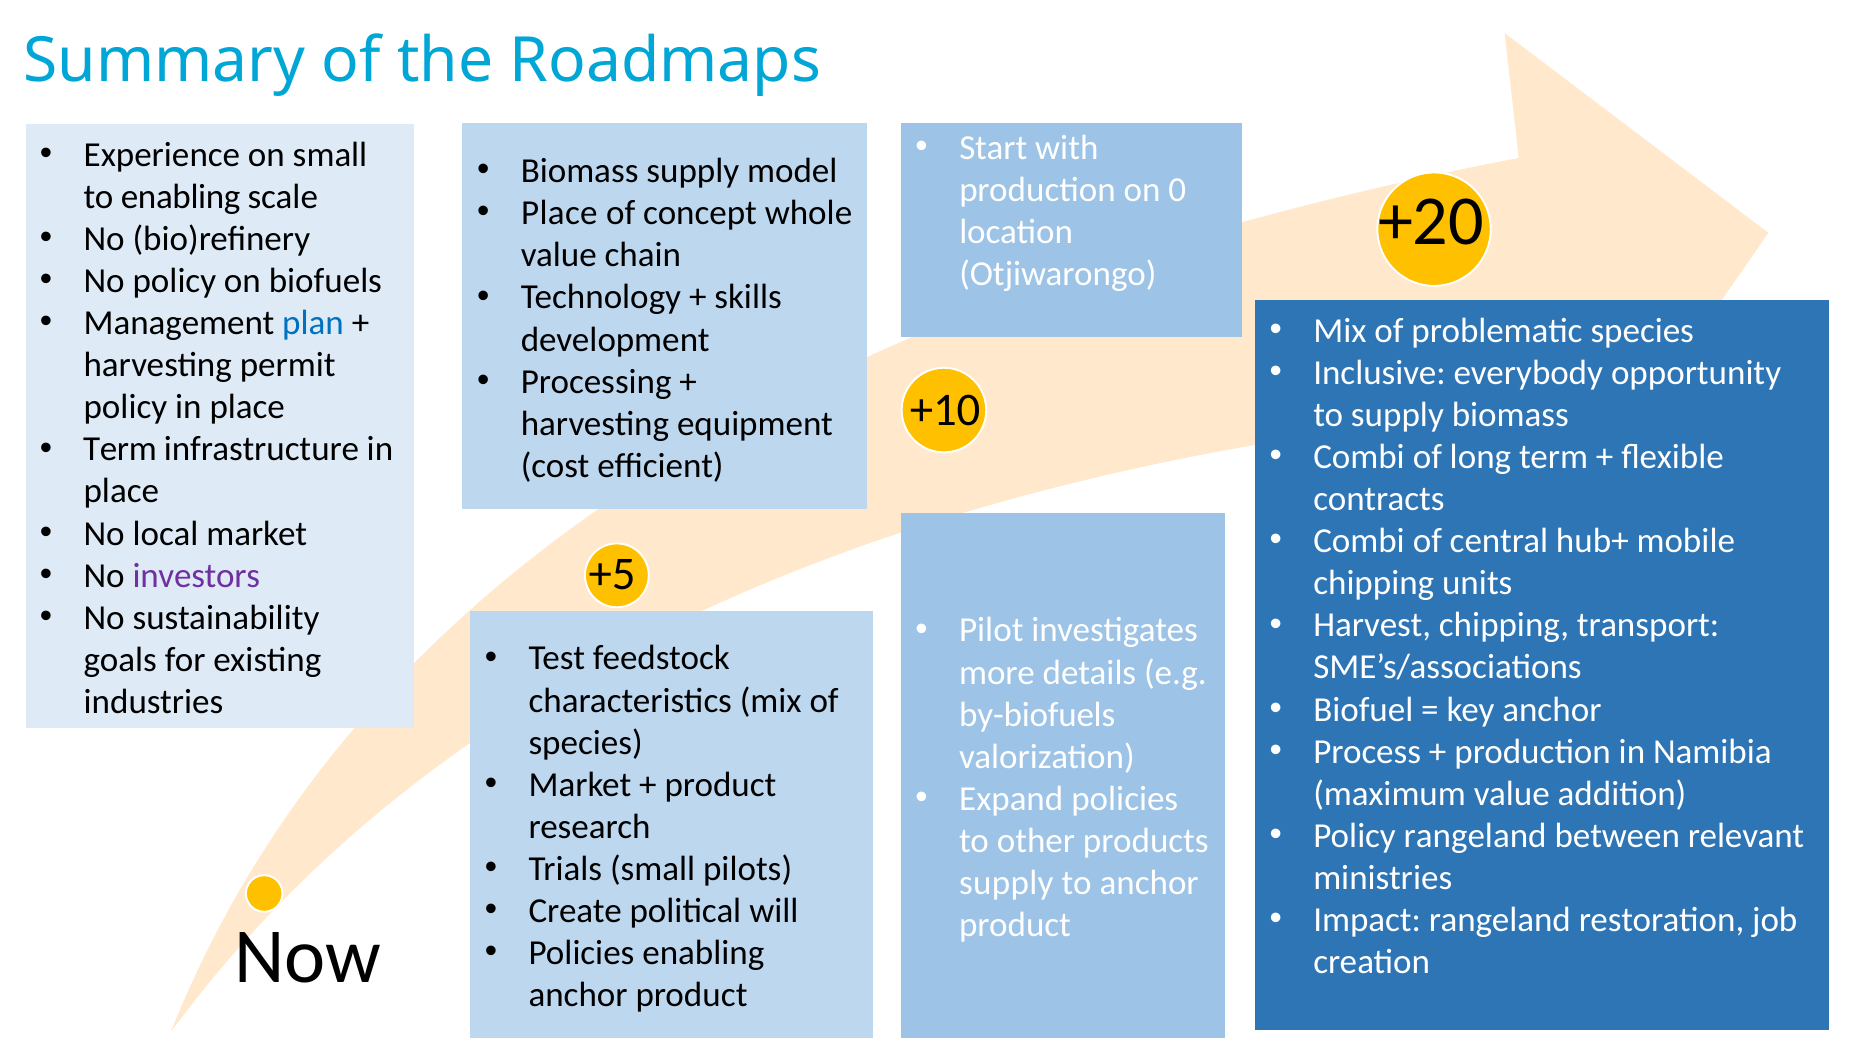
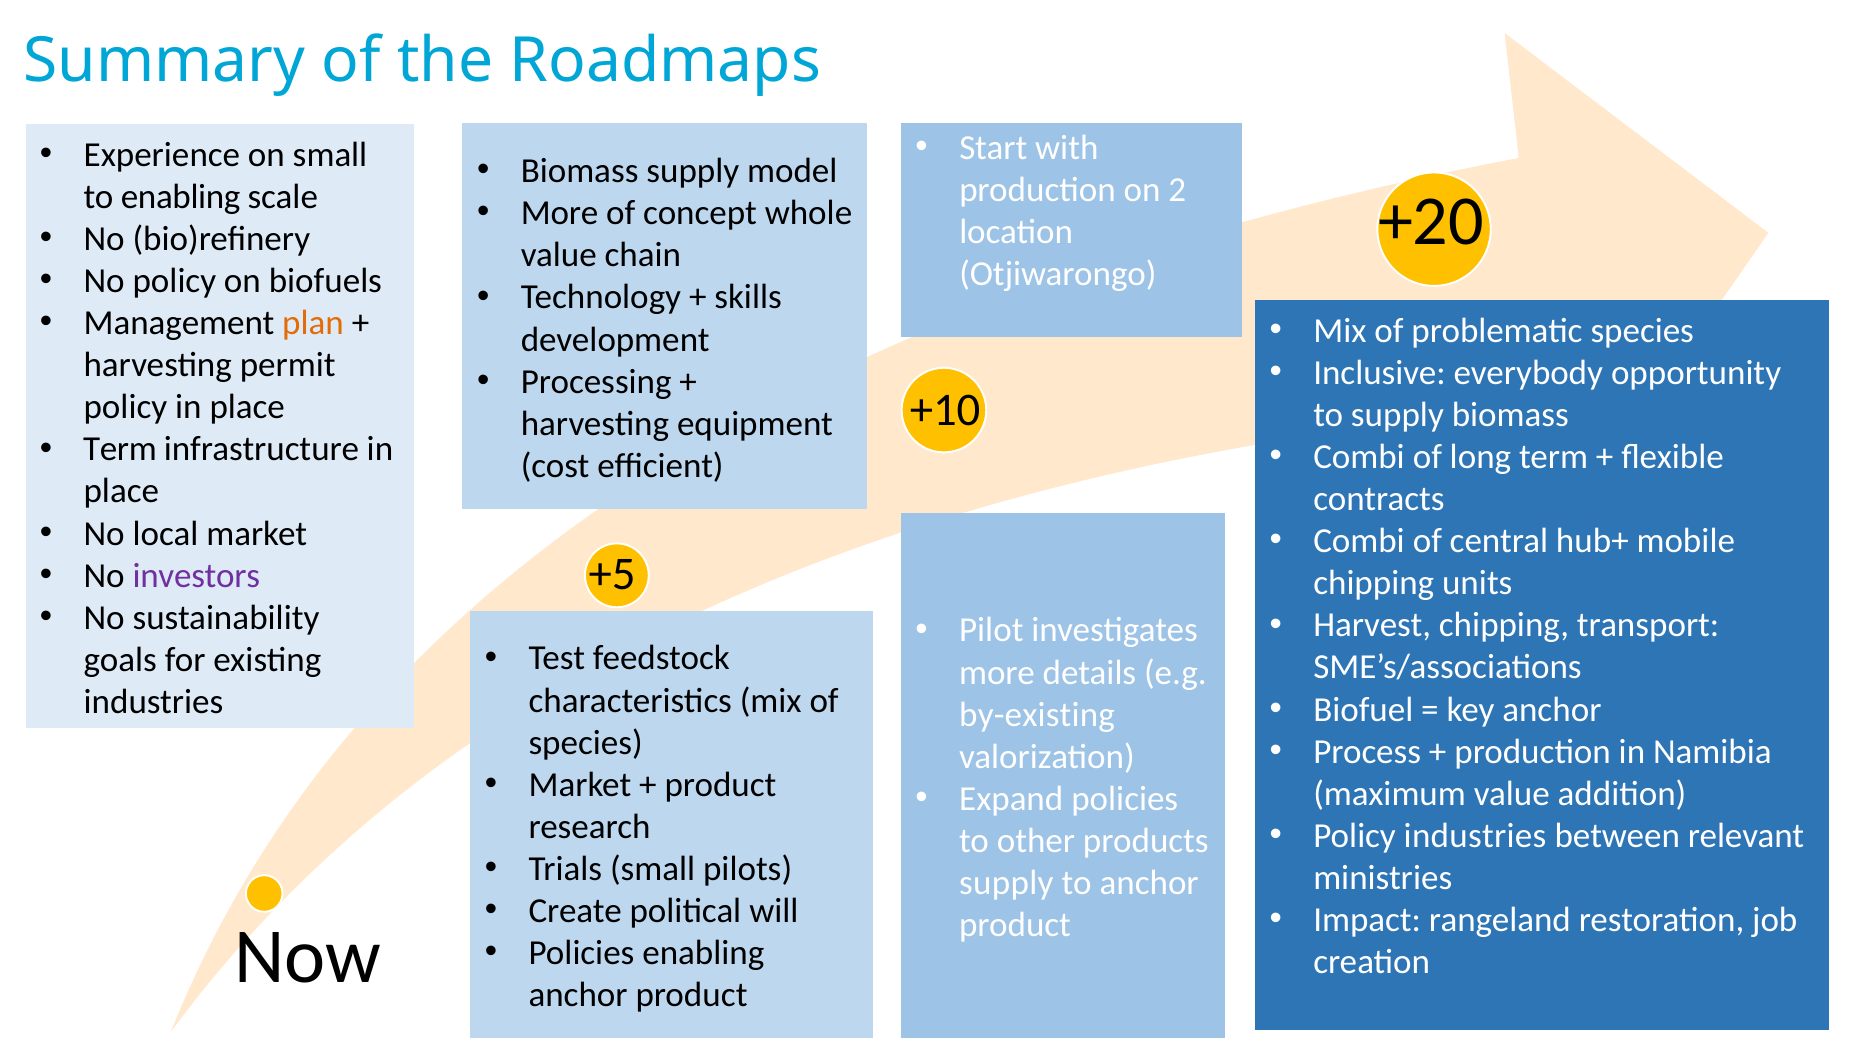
0: 0 -> 2
Place at (559, 213): Place -> More
plan colour: blue -> orange
by-biofuels: by-biofuels -> by-existing
Policy rangeland: rangeland -> industries
